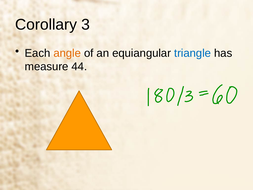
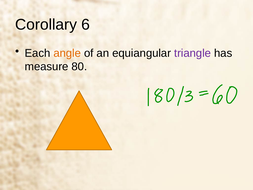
3: 3 -> 6
triangle colour: blue -> purple
44: 44 -> 80
